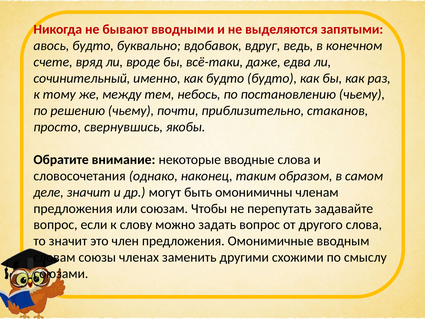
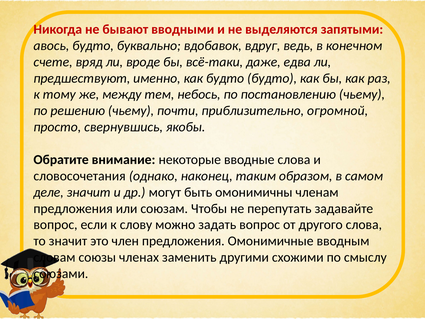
сочинительный: сочинительный -> предшествуют
стаканов: стаканов -> огромной
